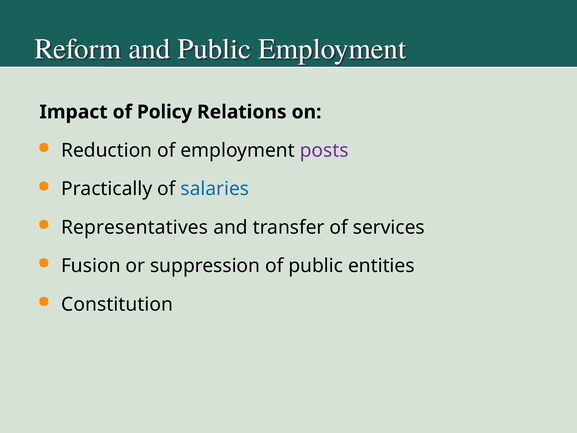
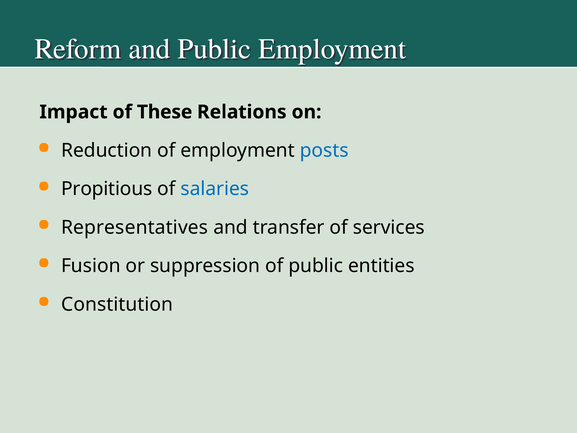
Policy: Policy -> These
posts colour: purple -> blue
Practically: Practically -> Propitious
